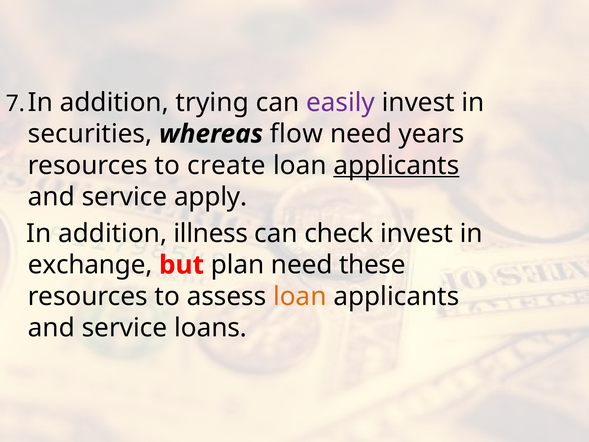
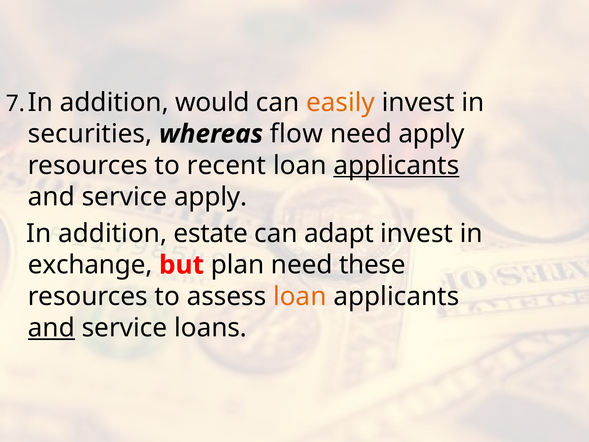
trying: trying -> would
easily colour: purple -> orange
need years: years -> apply
create: create -> recent
illness: illness -> estate
check: check -> adapt
and at (51, 328) underline: none -> present
